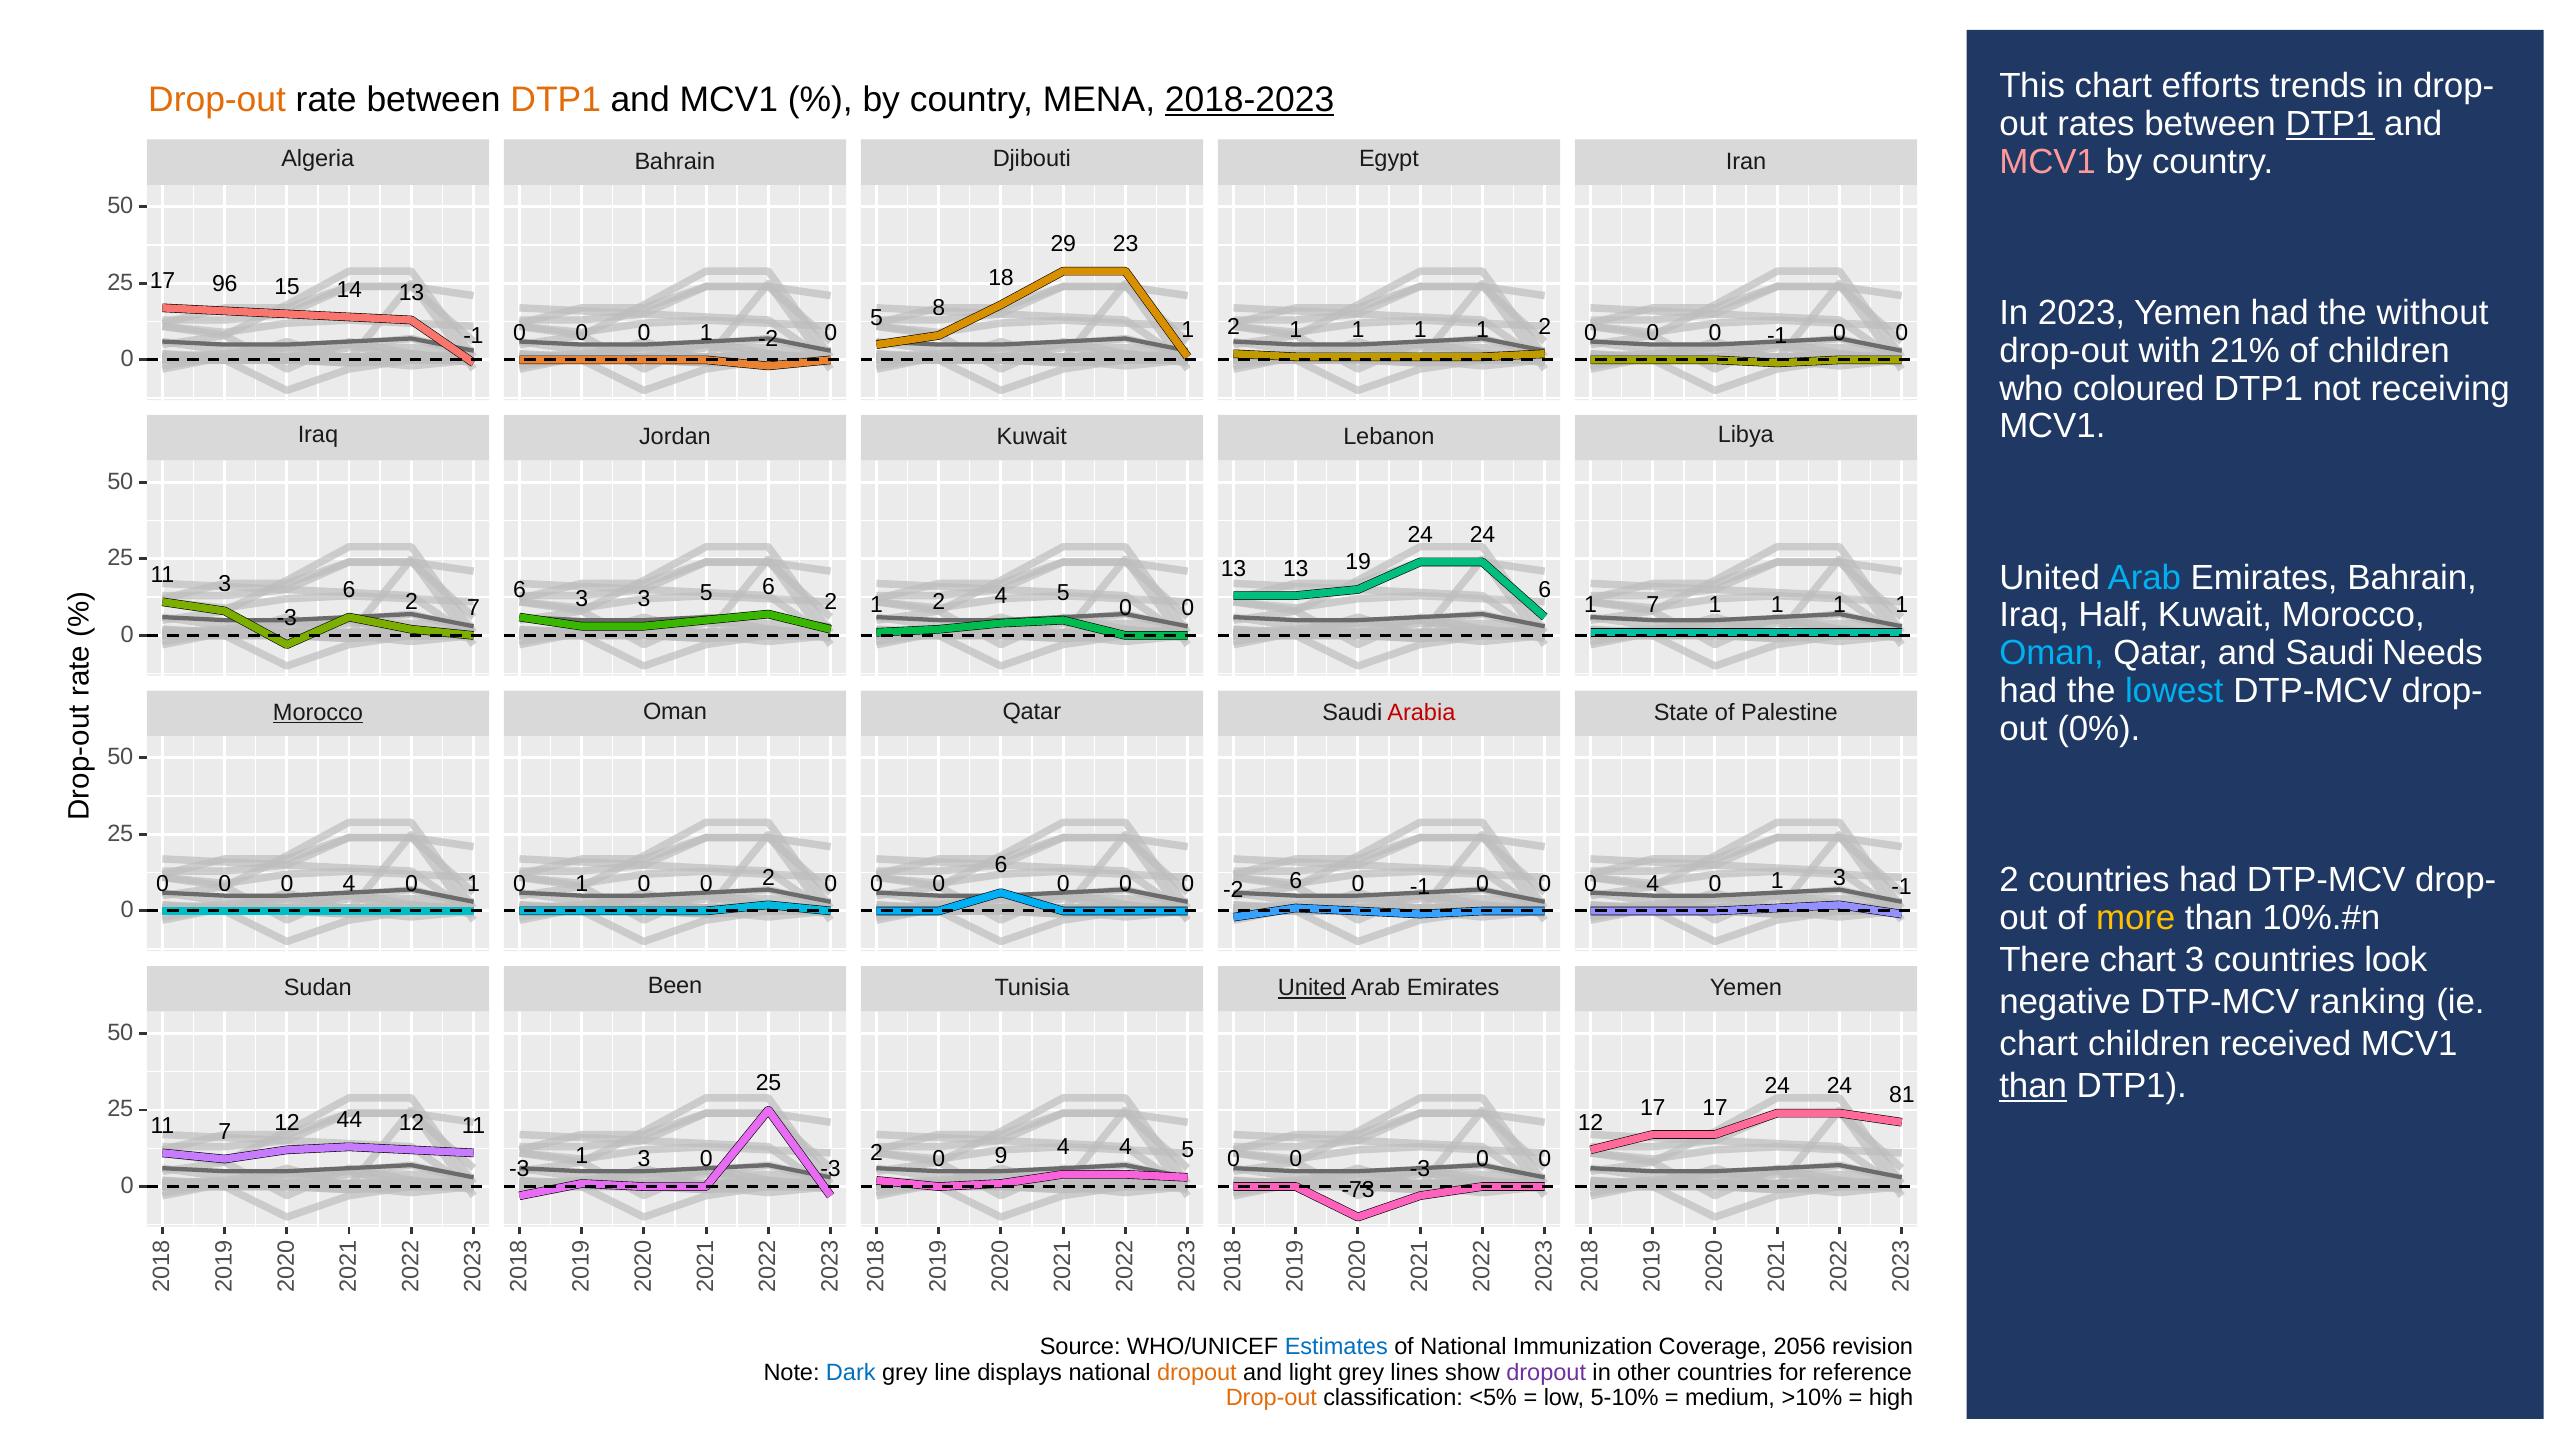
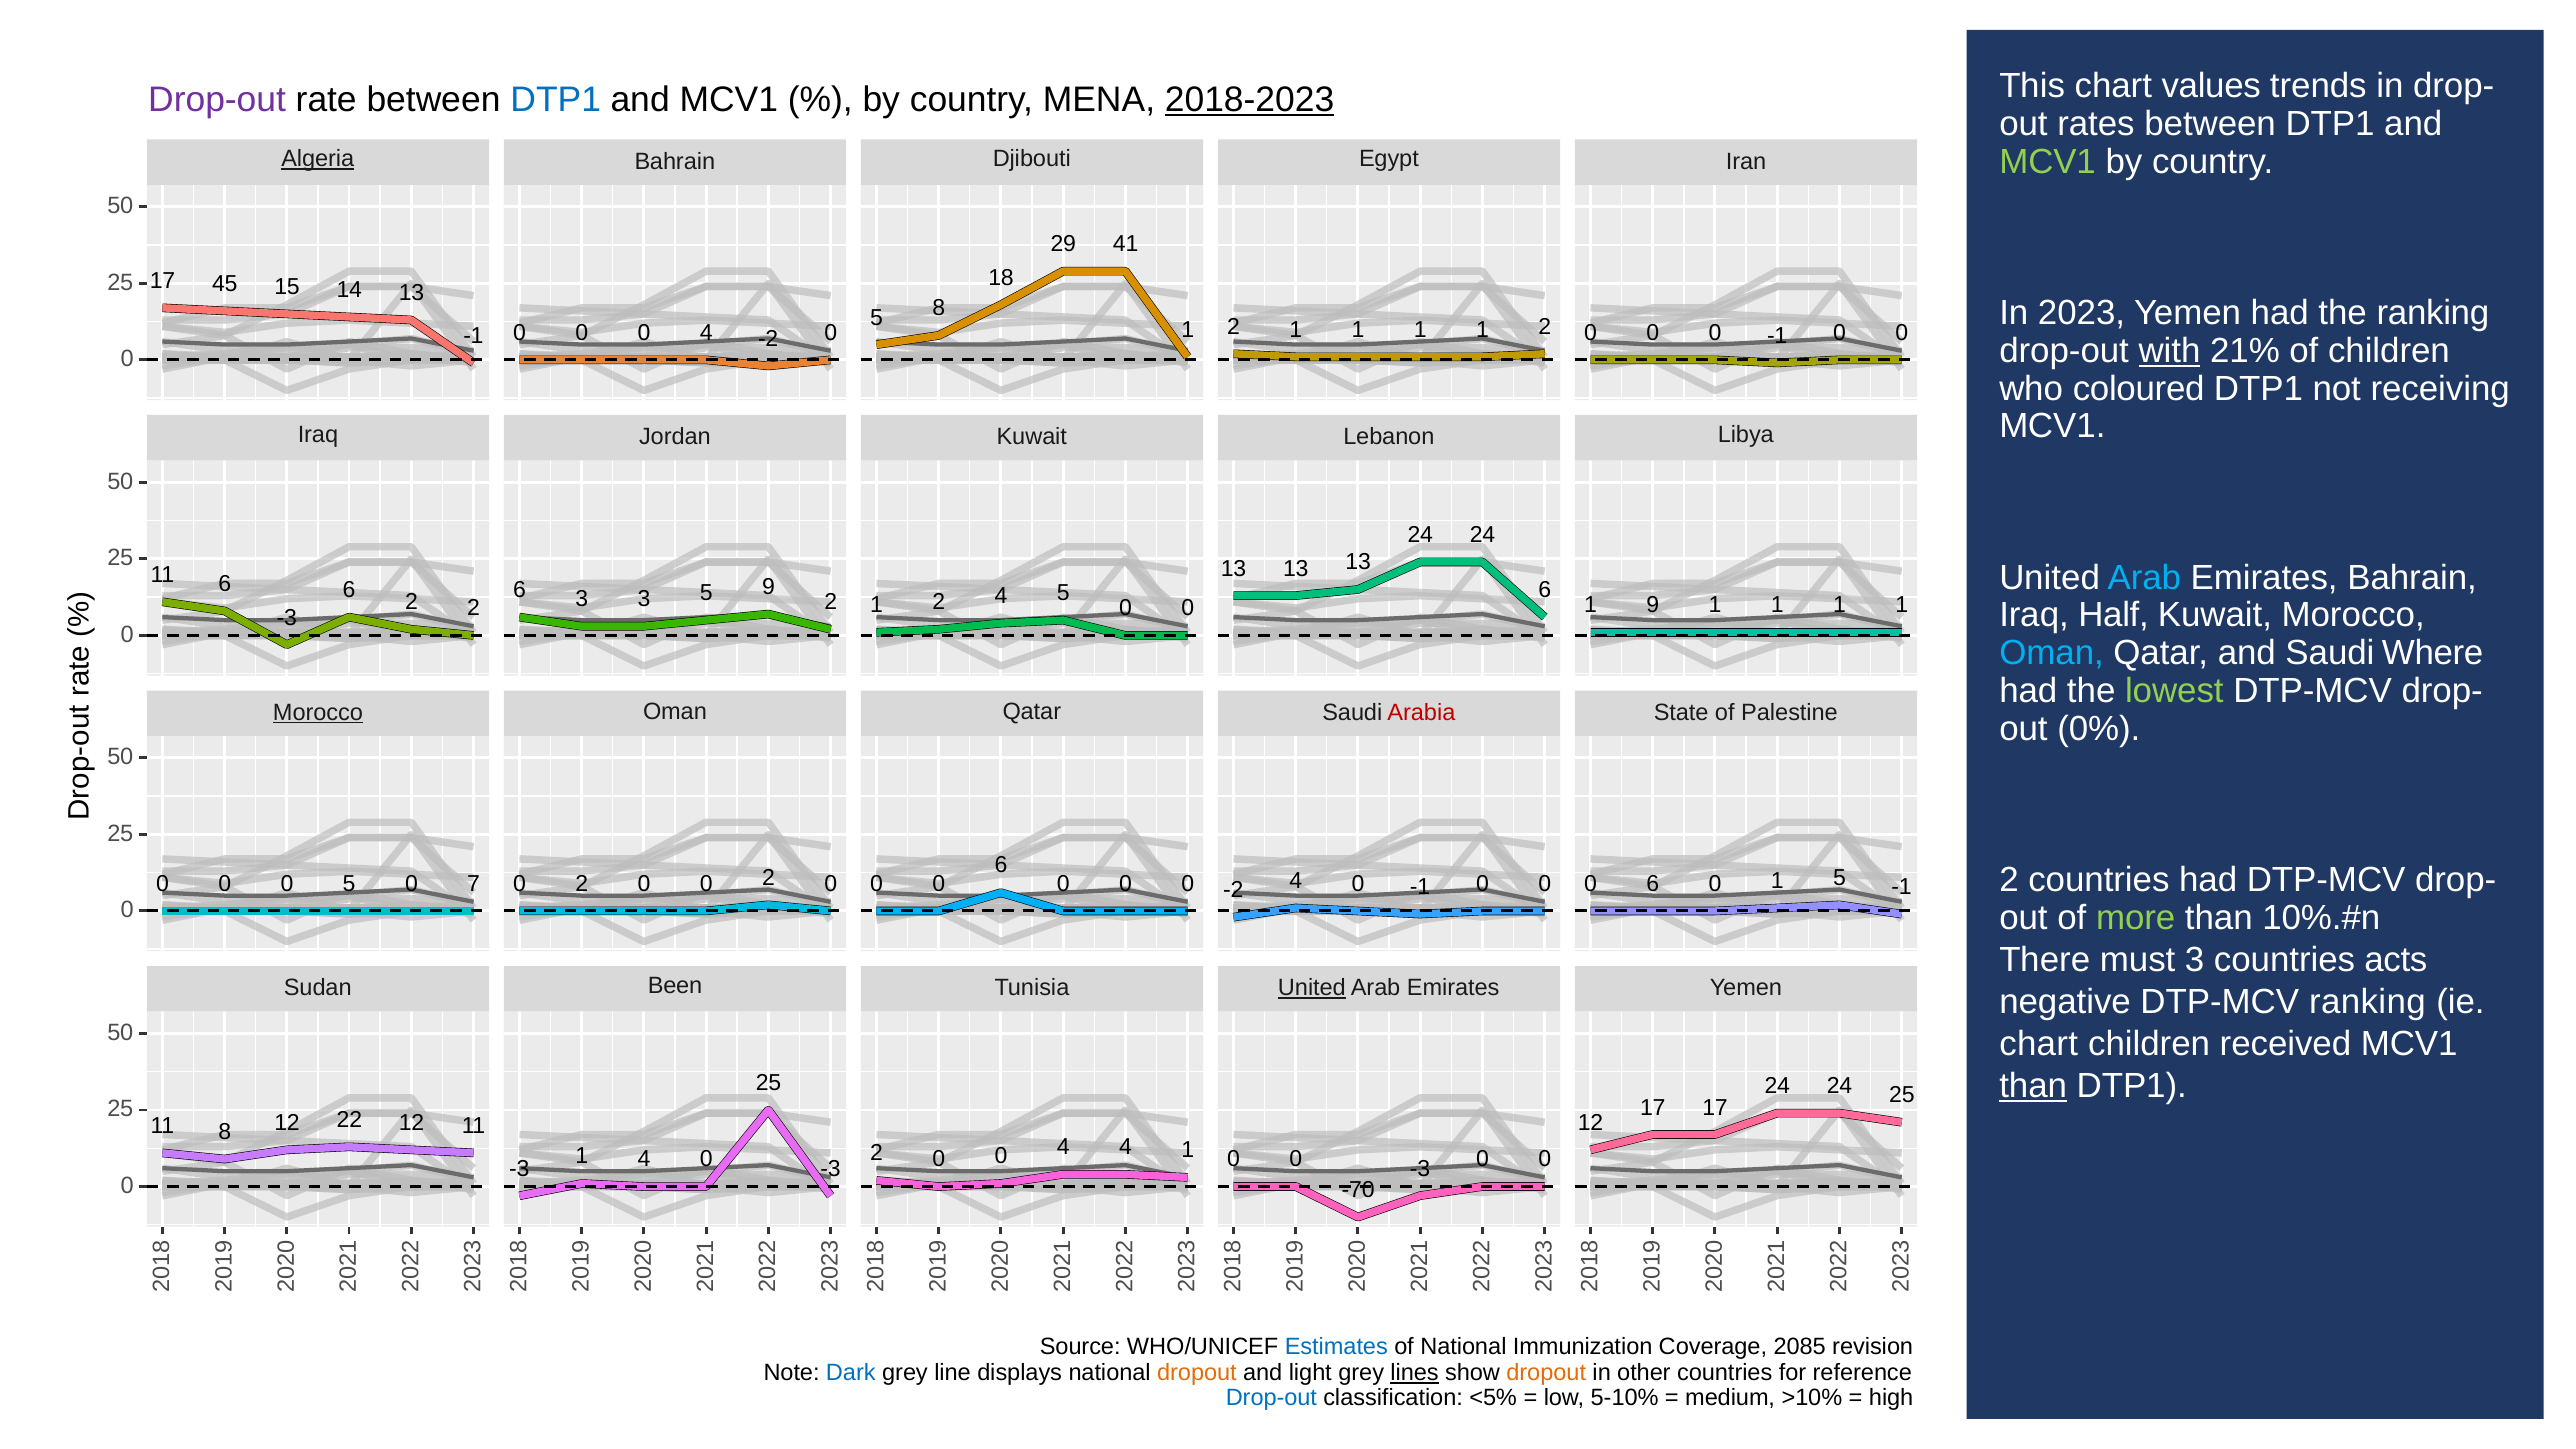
efforts: efforts -> values
Drop-out at (217, 100) colour: orange -> purple
DTP1 at (556, 100) colour: orange -> blue
DTP1 at (2330, 124) underline: present -> none
MCV1 at (2048, 162) colour: pink -> light green
Algeria underline: none -> present
23: 23 -> 41
96: 96 -> 45
the without: without -> ranking
0 0 0 1: 1 -> 4
with underline: none -> present
13 13 19: 19 -> 13
11 3: 3 -> 6
5 6: 6 -> 9
7 at (474, 608): 7 -> 2
7 at (1653, 605): 7 -> 9
Needs: Needs -> Where
lowest colour: light blue -> light green
0 0 4: 4 -> 5
1 at (474, 884): 1 -> 7
1 at (582, 884): 1 -> 2
4 at (1653, 884): 4 -> 6
0 1 3: 3 -> 5
-2 6: 6 -> 4
more colour: yellow -> light green
There chart: chart -> must
look: look -> acts
24 81: 81 -> 25
11 7: 7 -> 8
44: 44 -> 22
9 at (1001, 1156): 9 -> 0
4 4 5: 5 -> 1
3 at (644, 1159): 3 -> 4
-73: -73 -> -70
2056: 2056 -> 2085
lines underline: none -> present
dropout at (1546, 1373) colour: purple -> orange
Drop-out at (1271, 1398) colour: orange -> blue
